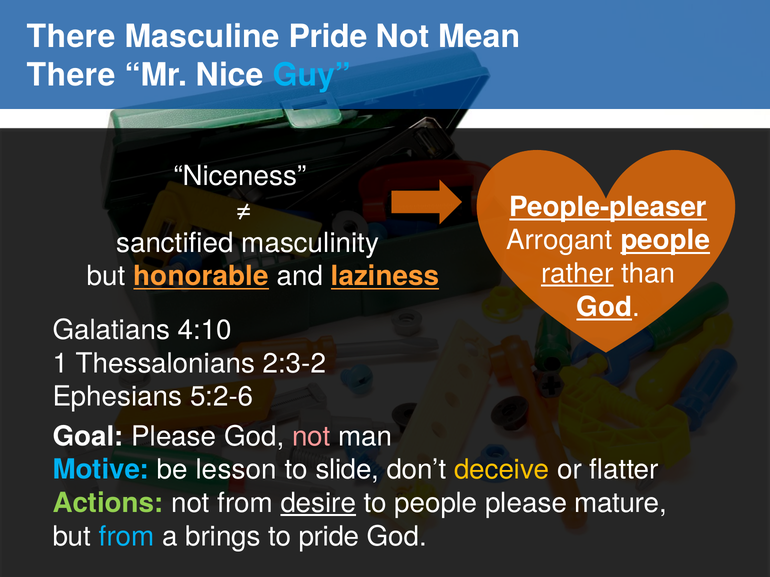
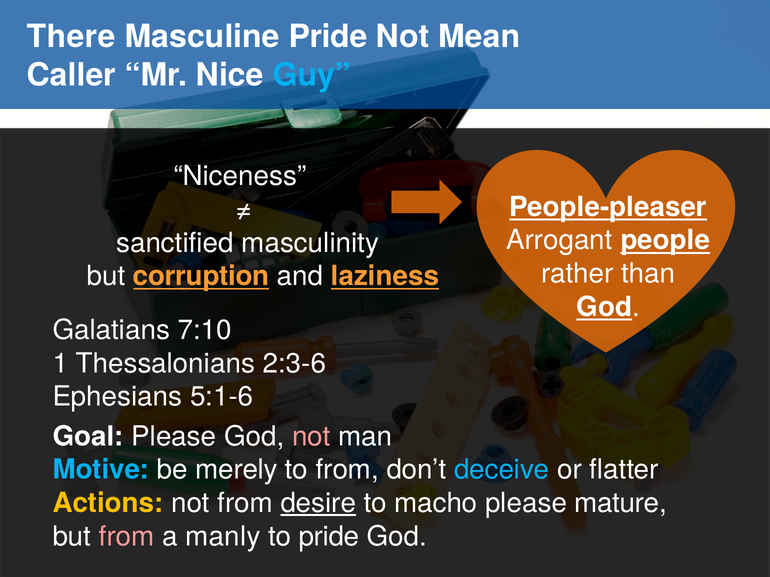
There at (71, 75): There -> Caller
rather underline: present -> none
honorable: honorable -> corruption
4:10: 4:10 -> 7:10
2:3-2: 2:3-2 -> 2:3-6
5:2-6: 5:2-6 -> 5:1-6
lesson: lesson -> merely
to slide: slide -> from
deceive colour: yellow -> light blue
Actions colour: light green -> yellow
to people: people -> macho
from at (127, 537) colour: light blue -> pink
brings: brings -> manly
